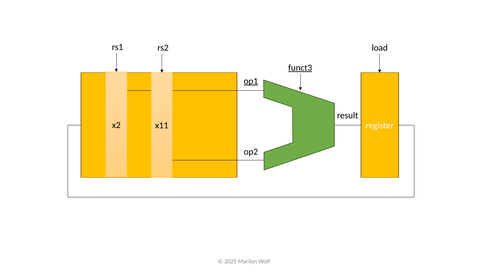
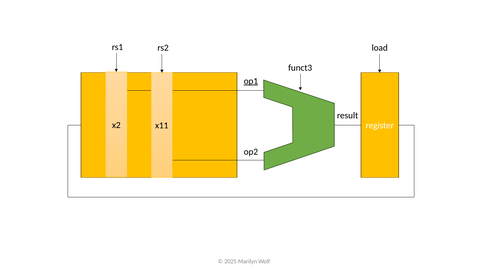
funct3 underline: present -> none
